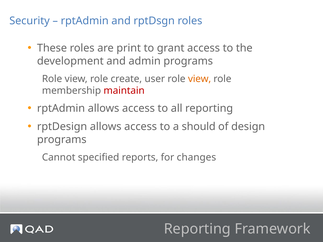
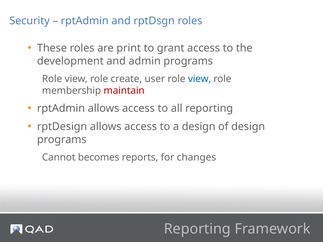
view at (200, 79) colour: orange -> blue
a should: should -> design
specified: specified -> becomes
